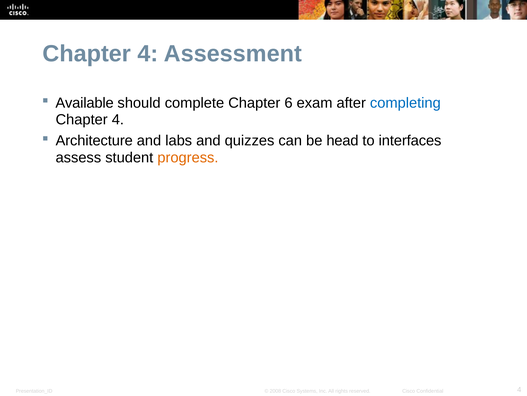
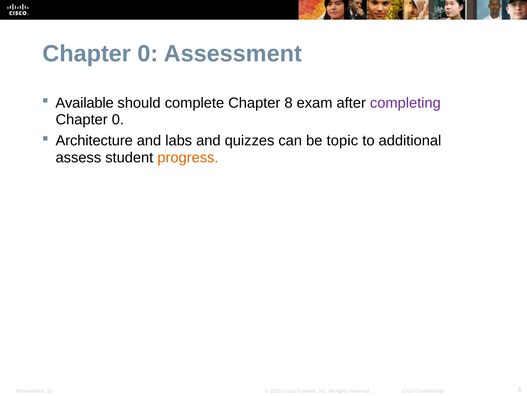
4 at (148, 53): 4 -> 0
6: 6 -> 8
completing colour: blue -> purple
4 at (118, 119): 4 -> 0
head: head -> topic
interfaces: interfaces -> additional
